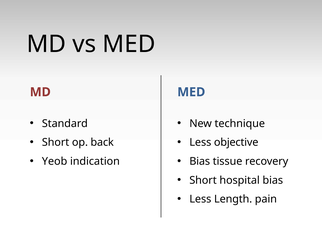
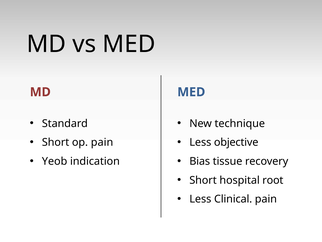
op back: back -> pain
hospital bias: bias -> root
Length: Length -> Clinical
